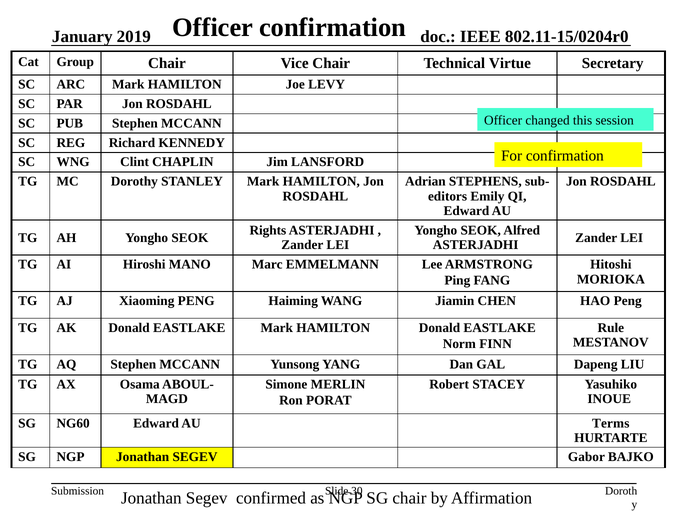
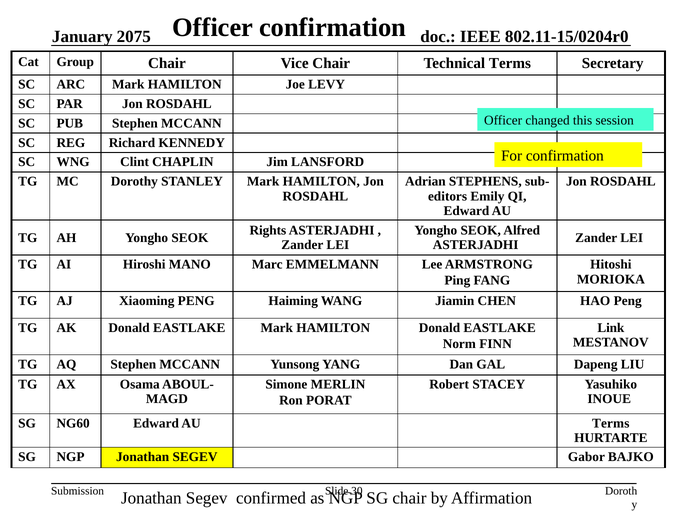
2019: 2019 -> 2075
Technical Virtue: Virtue -> Terms
Rule: Rule -> Link
